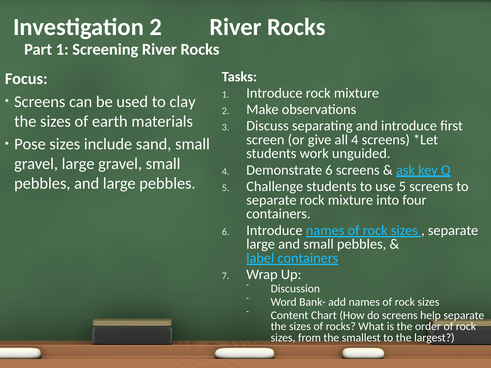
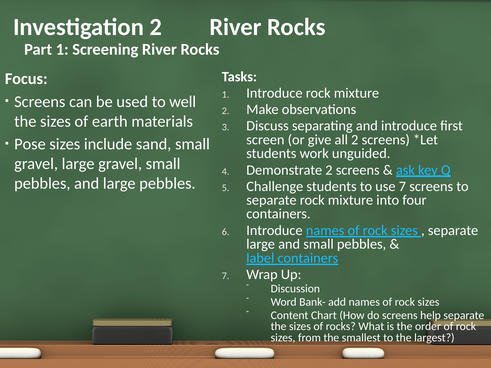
clay: clay -> well
all 4: 4 -> 2
Demonstrate 6: 6 -> 2
use 5: 5 -> 7
